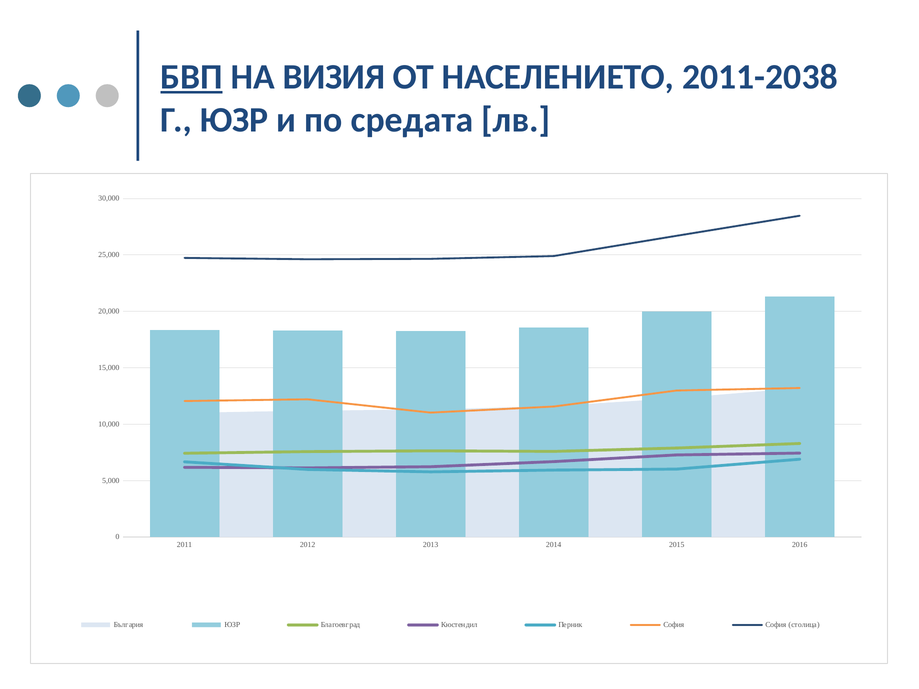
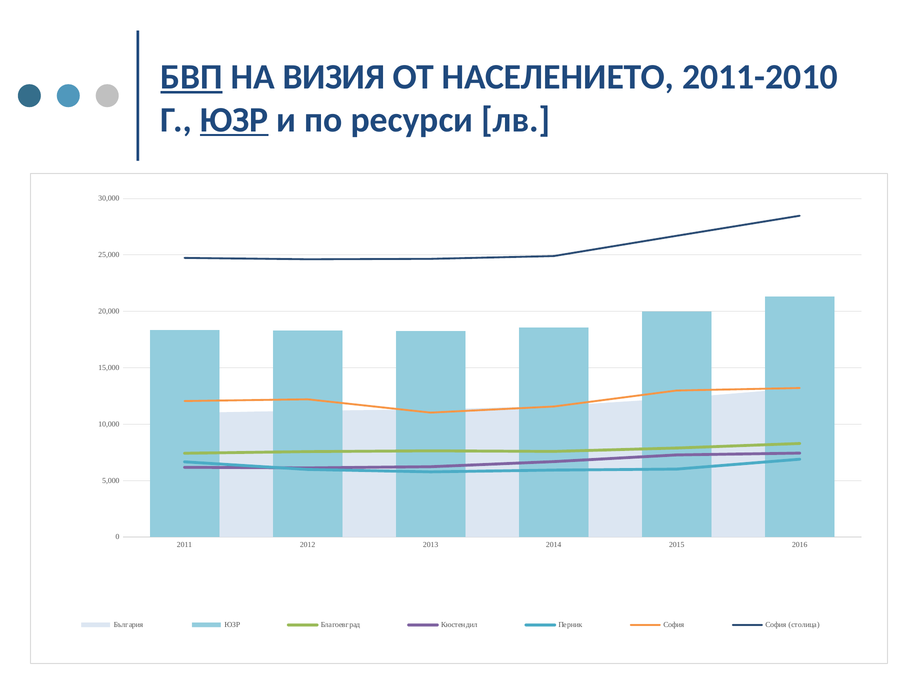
2011-2038: 2011-2038 -> 2011-2010
ЮЗР at (234, 120) underline: none -> present
средата: средата -> ресурси
